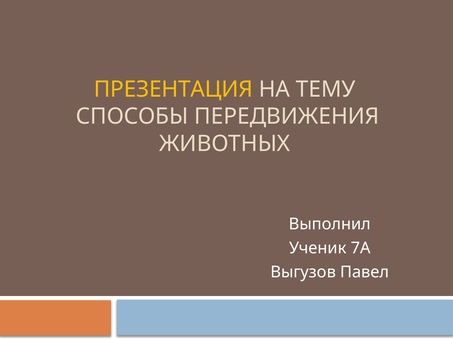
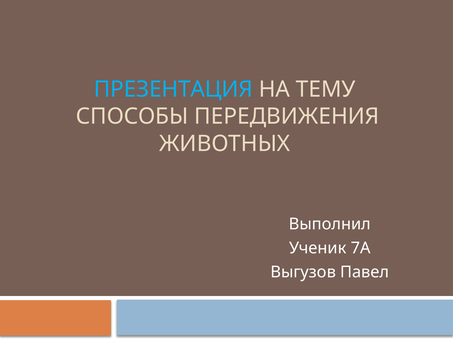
ПРЕЗЕНТАЦИЯ colour: yellow -> light blue
